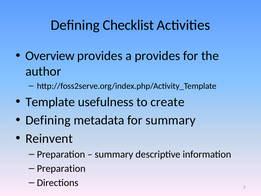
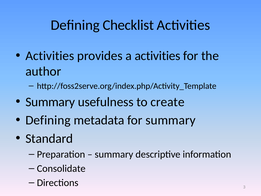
Overview at (50, 56): Overview -> Activities
a provides: provides -> activities
Template at (50, 102): Template -> Summary
Reinvent: Reinvent -> Standard
Preparation at (61, 168): Preparation -> Consolidate
